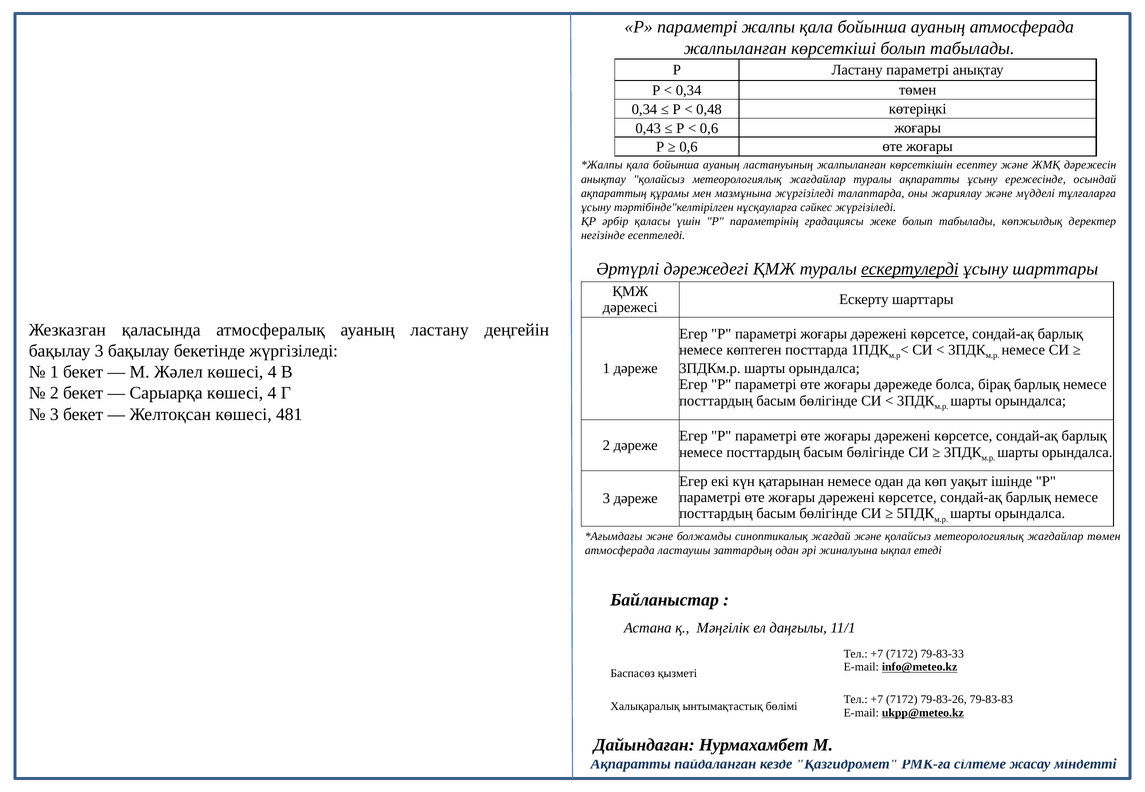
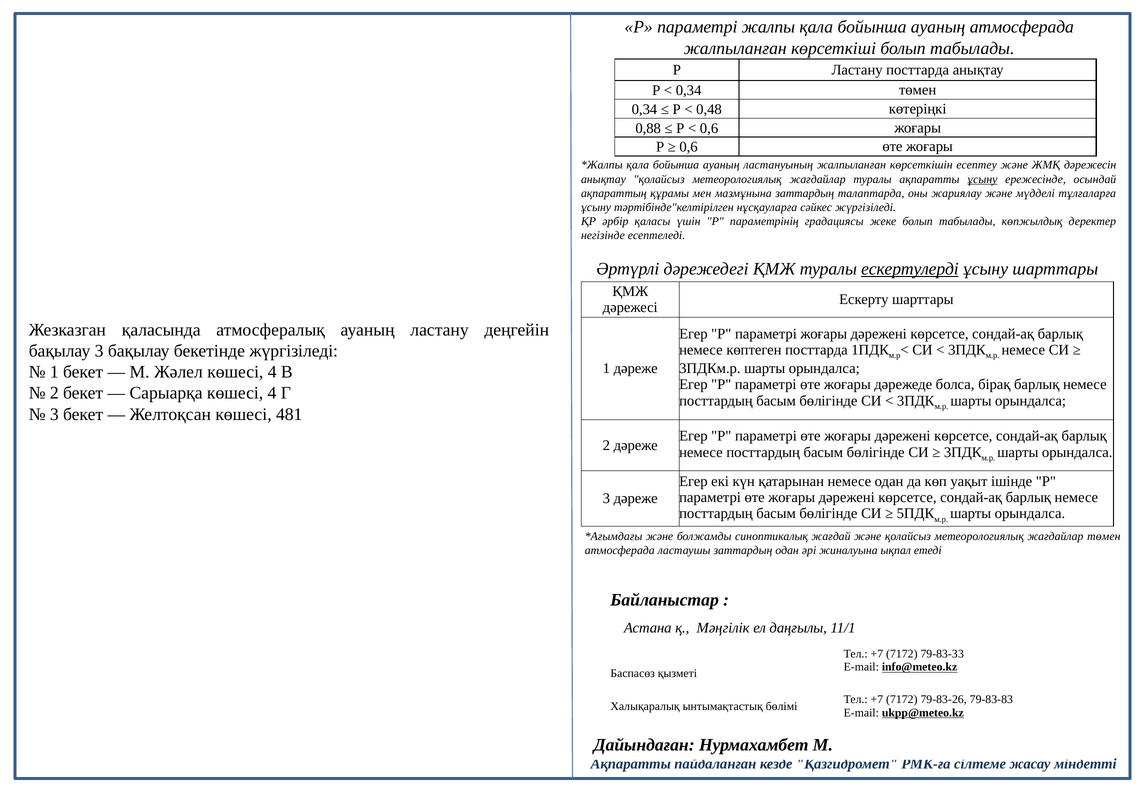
Ластану параметрі: параметрі -> посттарда
0,43: 0,43 -> 0,88
ұсыну at (982, 179) underline: none -> present
мазмұнына жүргізіледі: жүргізіледі -> заттардың
